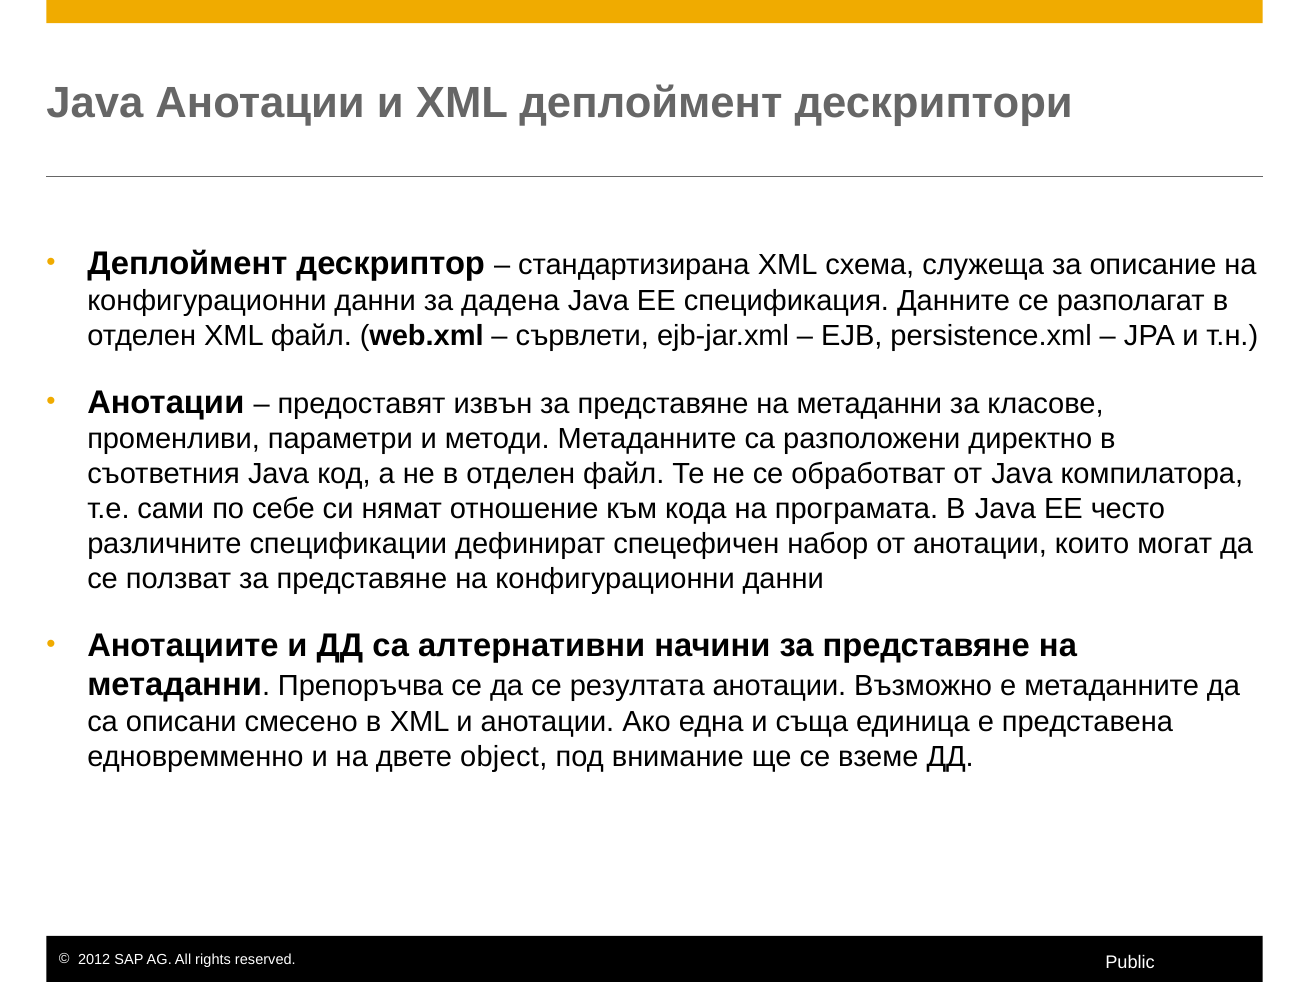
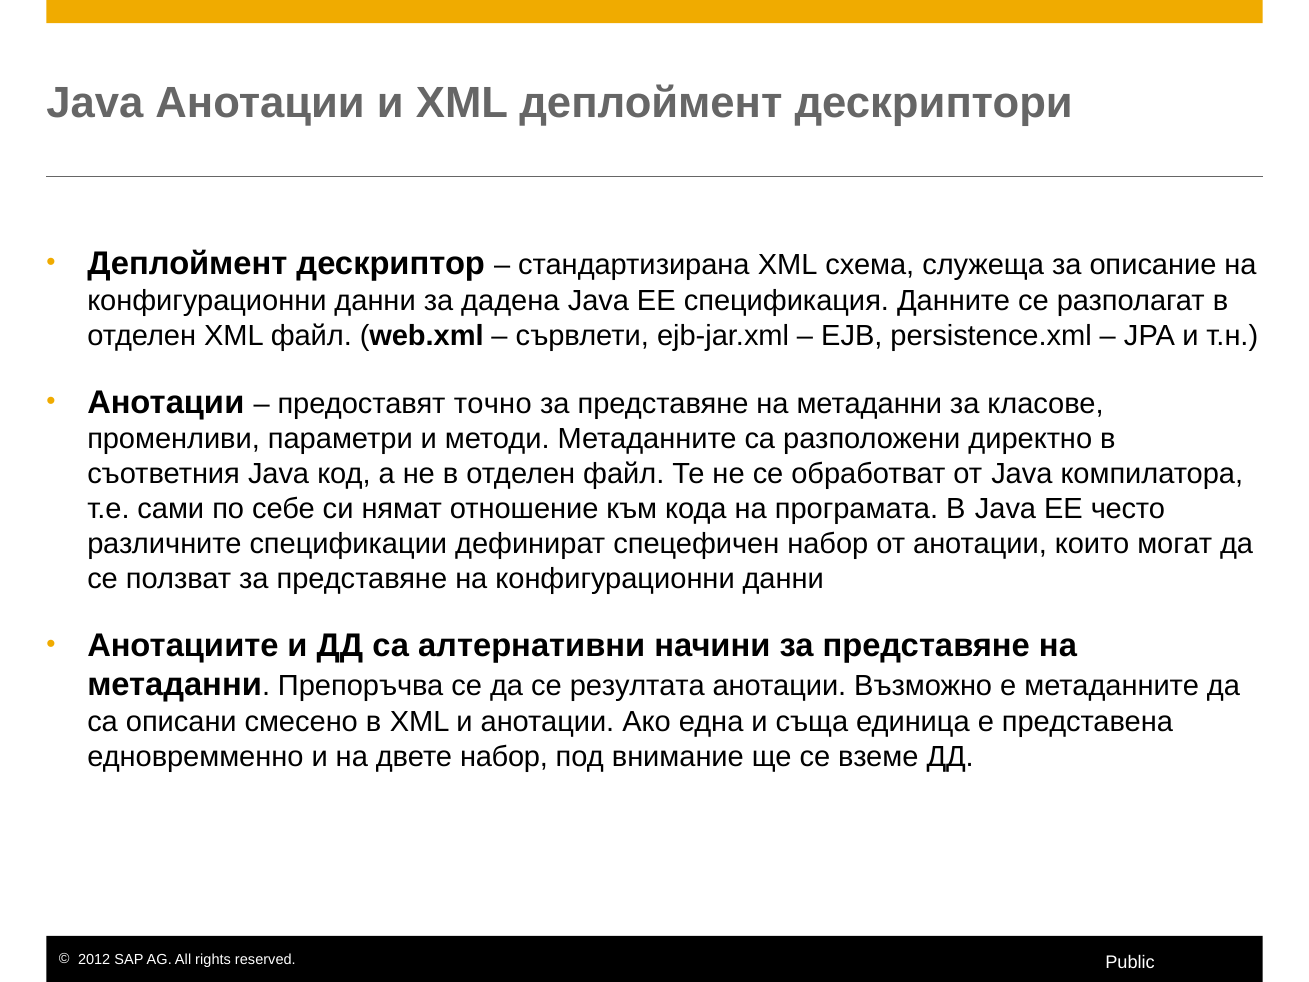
извън: извън -> точно
двете object: object -> набор
